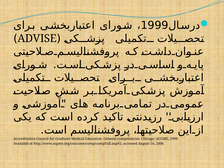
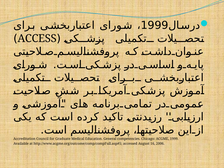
ADVISE: ADVISE -> ACCESS
